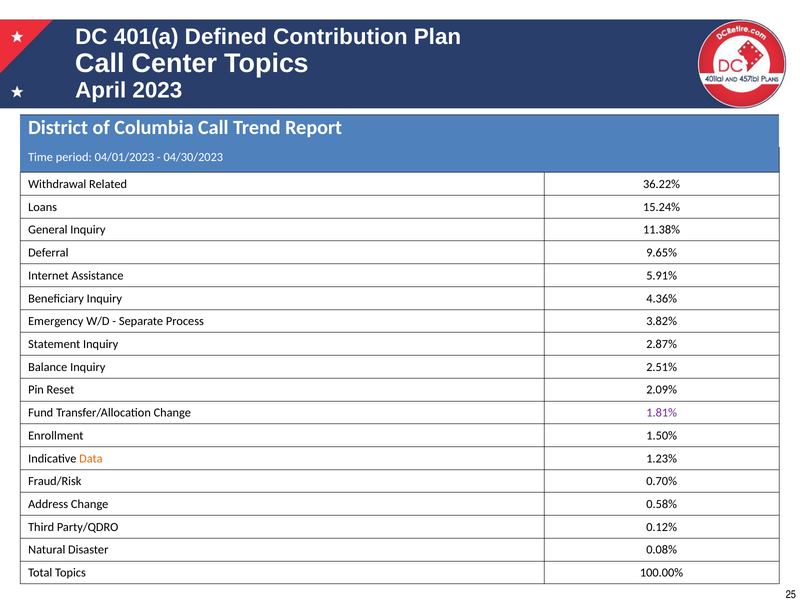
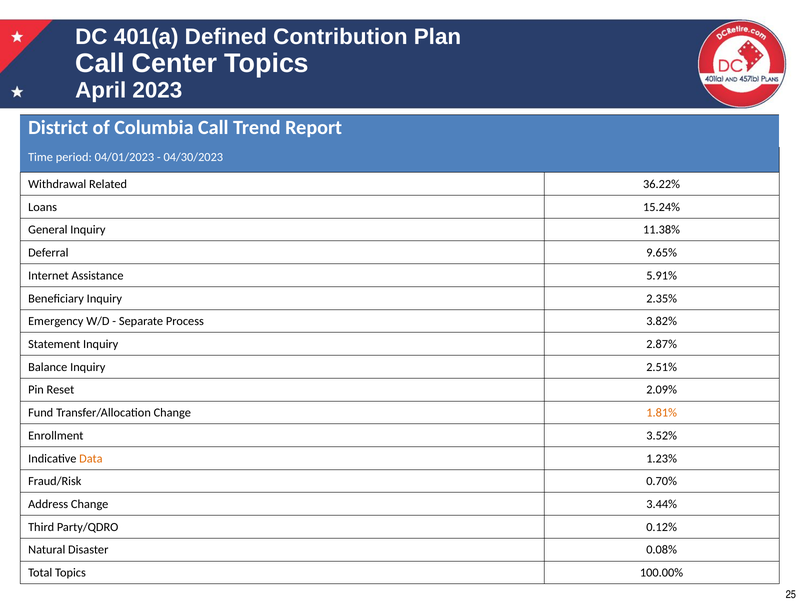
4.36%: 4.36% -> 2.35%
1.81% colour: purple -> orange
1.50%: 1.50% -> 3.52%
0.58%: 0.58% -> 3.44%
